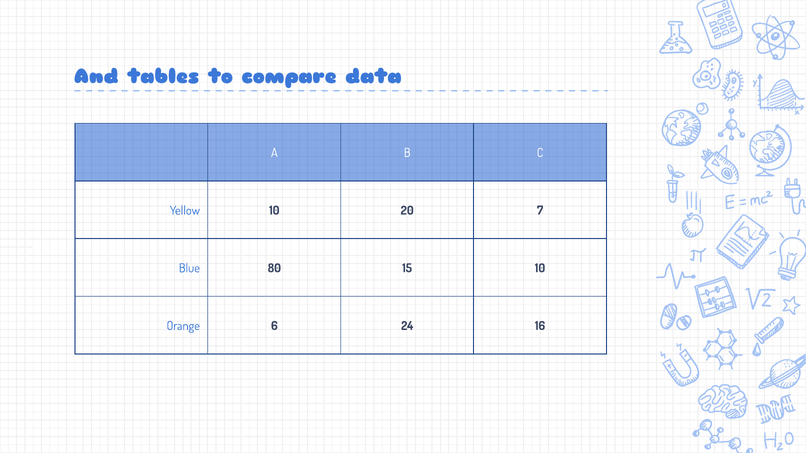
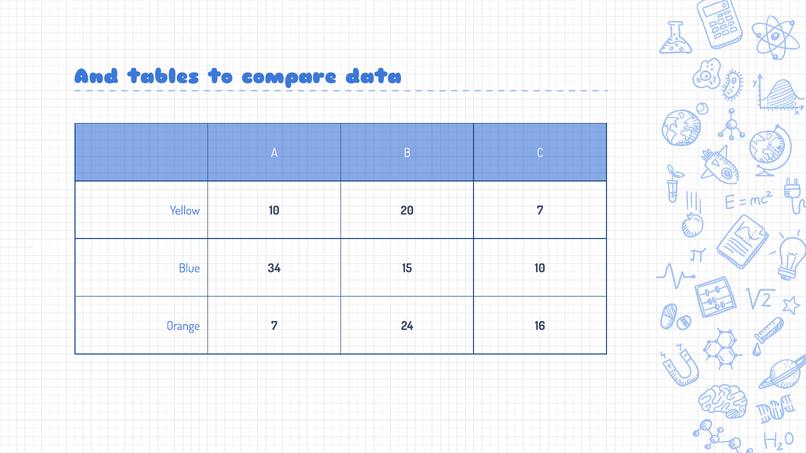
80: 80 -> 34
Orange 6: 6 -> 7
